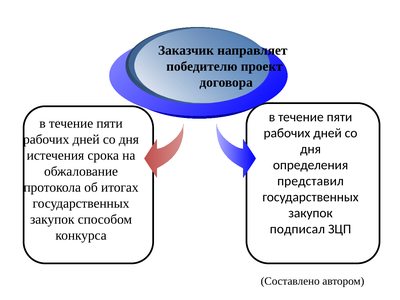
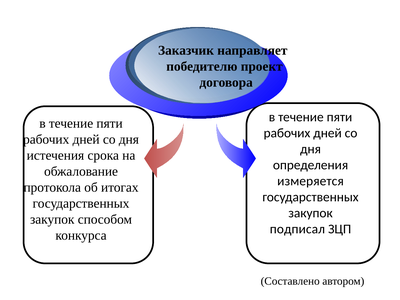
представил at (310, 181): представил -> измеряется
